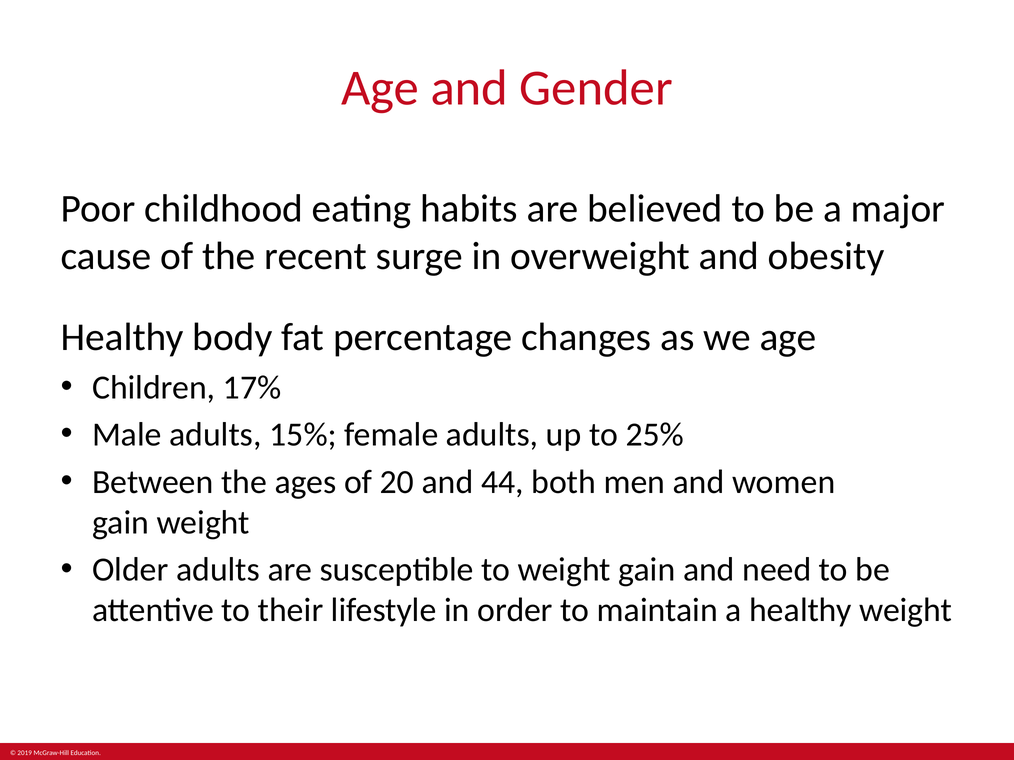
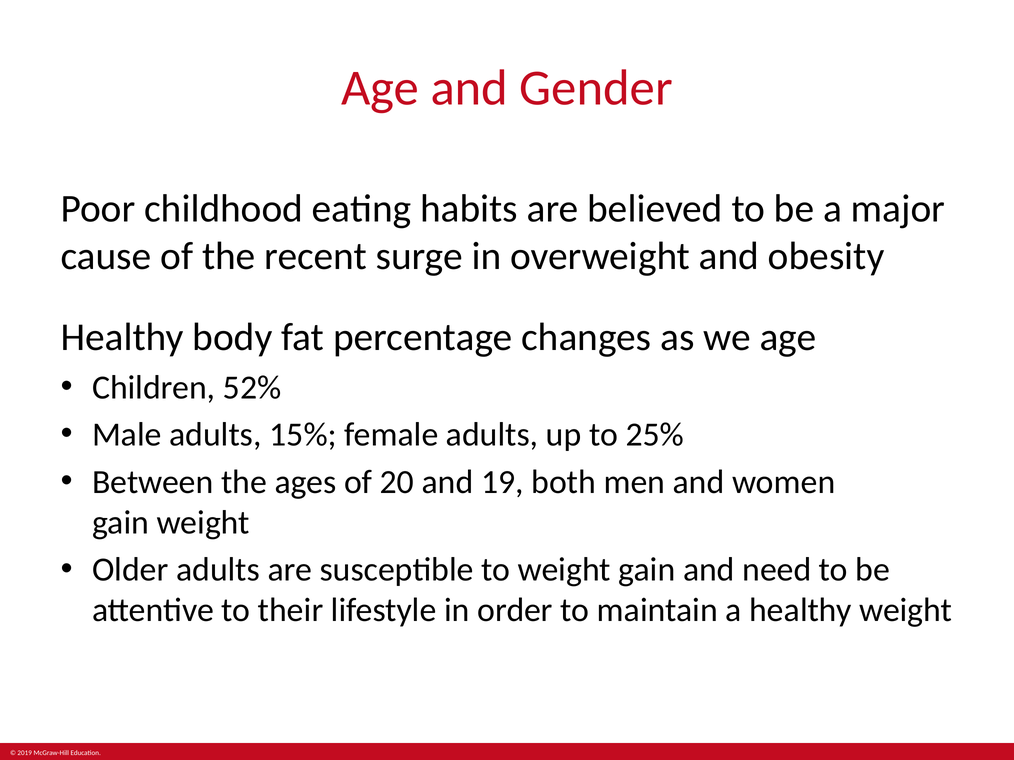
17%: 17% -> 52%
44: 44 -> 19
